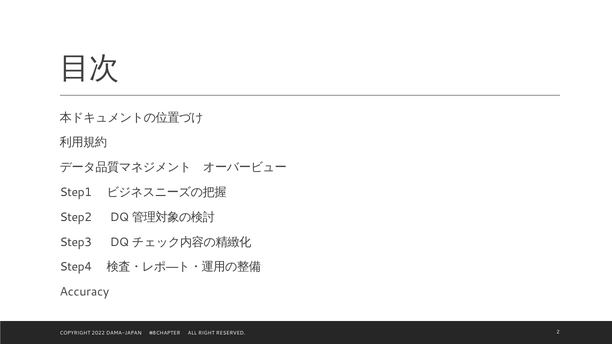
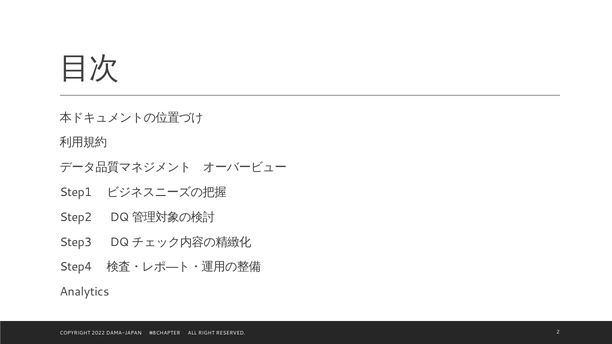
Accuracy: Accuracy -> Analytics
